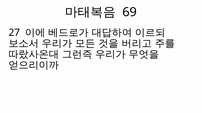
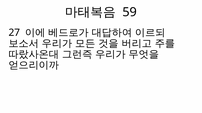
69: 69 -> 59
